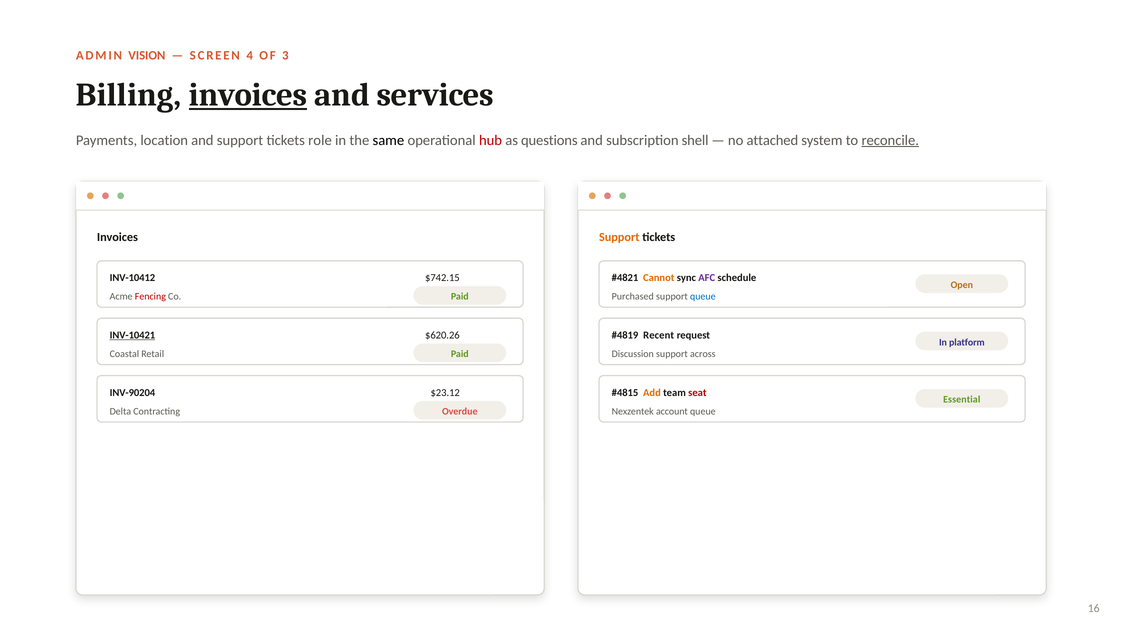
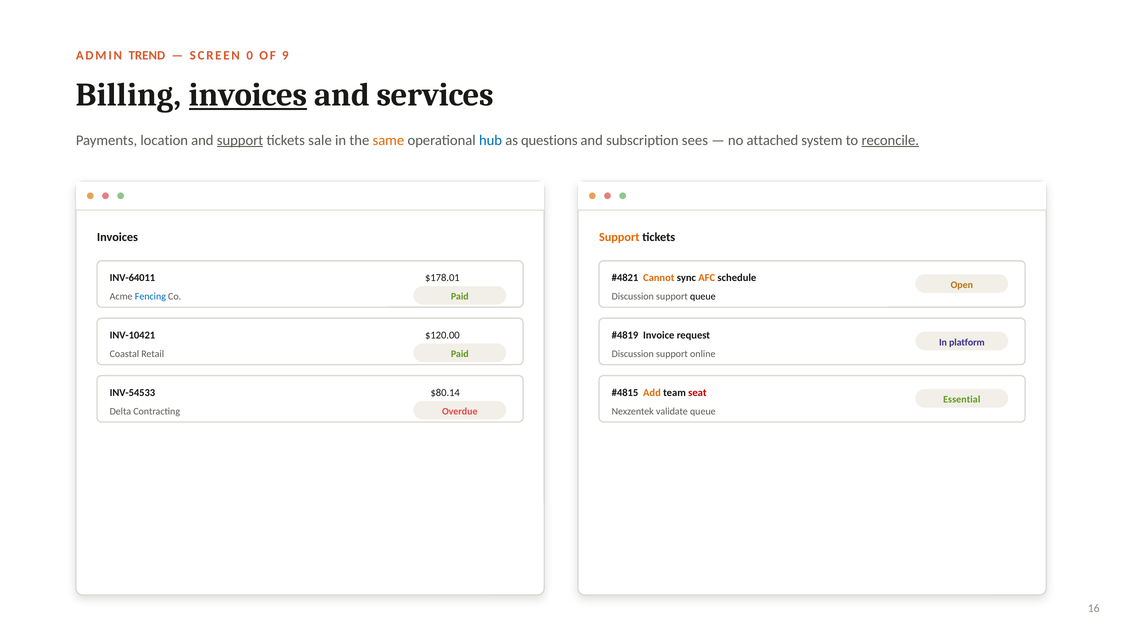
VISION: VISION -> TREND
4: 4 -> 0
3: 3 -> 9
support at (240, 140) underline: none -> present
role: role -> sale
same colour: black -> orange
hub colour: red -> blue
shell: shell -> sees
INV-10412: INV-10412 -> INV-64011
$742.15: $742.15 -> $178.01
AFC colour: purple -> orange
Fencing colour: red -> blue
Purchased at (633, 297): Purchased -> Discussion
queue at (703, 297) colour: blue -> black
INV-10421 underline: present -> none
$620.26: $620.26 -> $120.00
Recent: Recent -> Invoice
across: across -> online
INV-90204: INV-90204 -> INV-54533
$23.12: $23.12 -> $80.14
account: account -> validate
